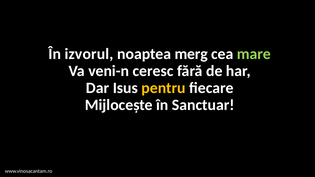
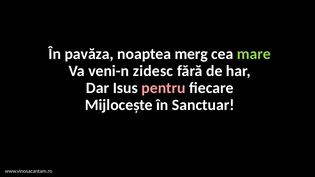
izvorul: izvorul -> pavăza
ceresc: ceresc -> zidesc
pentru colour: yellow -> pink
